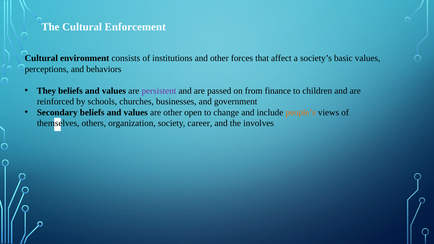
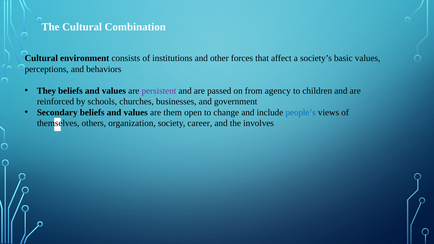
Enforcement: Enforcement -> Combination
finance: finance -> agency
are other: other -> them
people’s colour: orange -> blue
